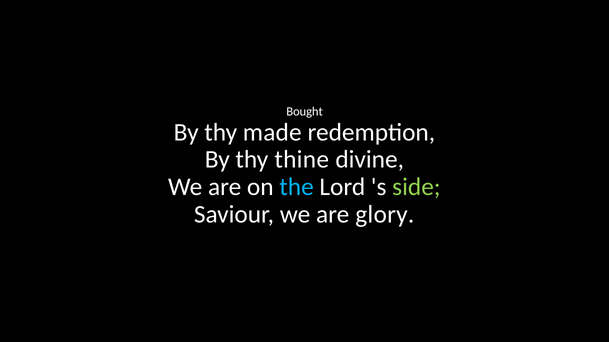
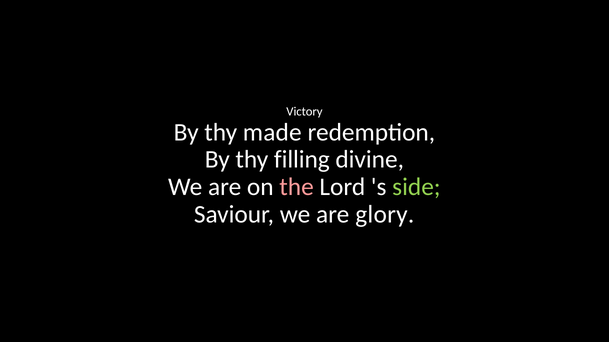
Bought: Bought -> Victory
thine: thine -> filling
the colour: light blue -> pink
